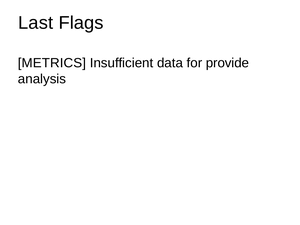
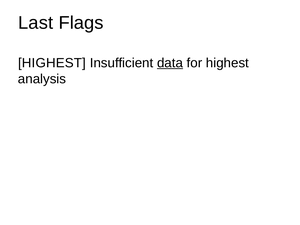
METRICS at (52, 63): METRICS -> HIGHEST
data underline: none -> present
for provide: provide -> highest
